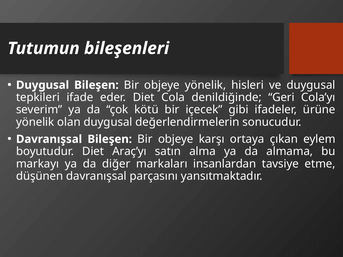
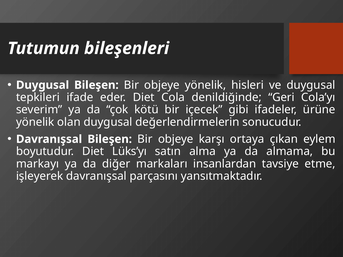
Araç’yı: Araç’yı -> Lüks’yı
düşünen: düşünen -> işleyerek
